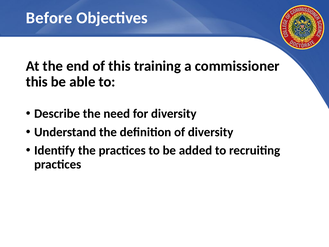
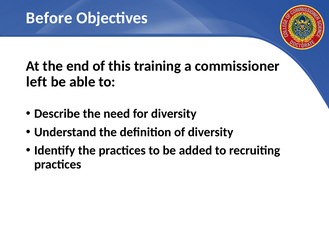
this at (37, 82): this -> left
